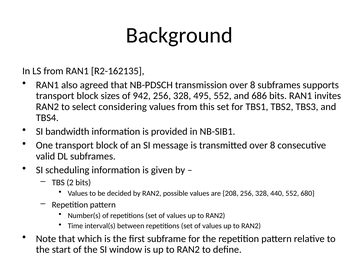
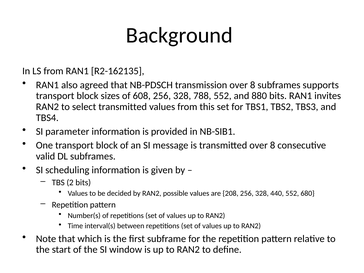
942: 942 -> 608
495: 495 -> 788
686: 686 -> 880
select considering: considering -> transmitted
bandwidth: bandwidth -> parameter
